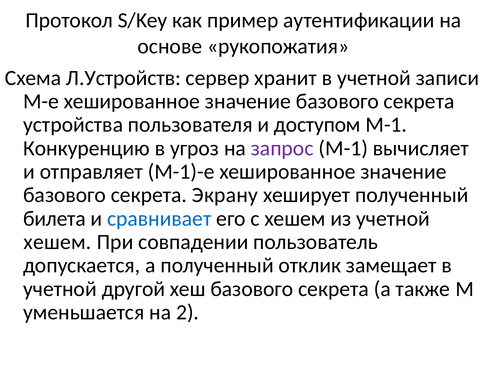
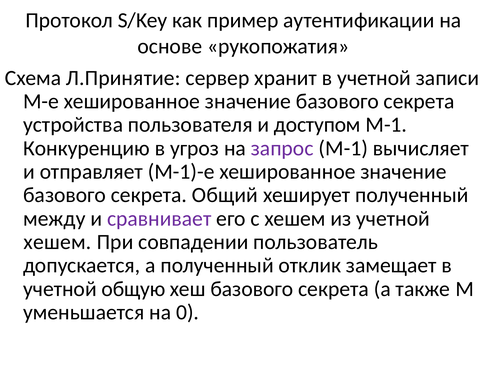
Л.Устройств: Л.Устройств -> Л.Принятие
Экрану: Экрану -> Общий
билета: билета -> между
сравнивает colour: blue -> purple
другой: другой -> общую
2: 2 -> 0
